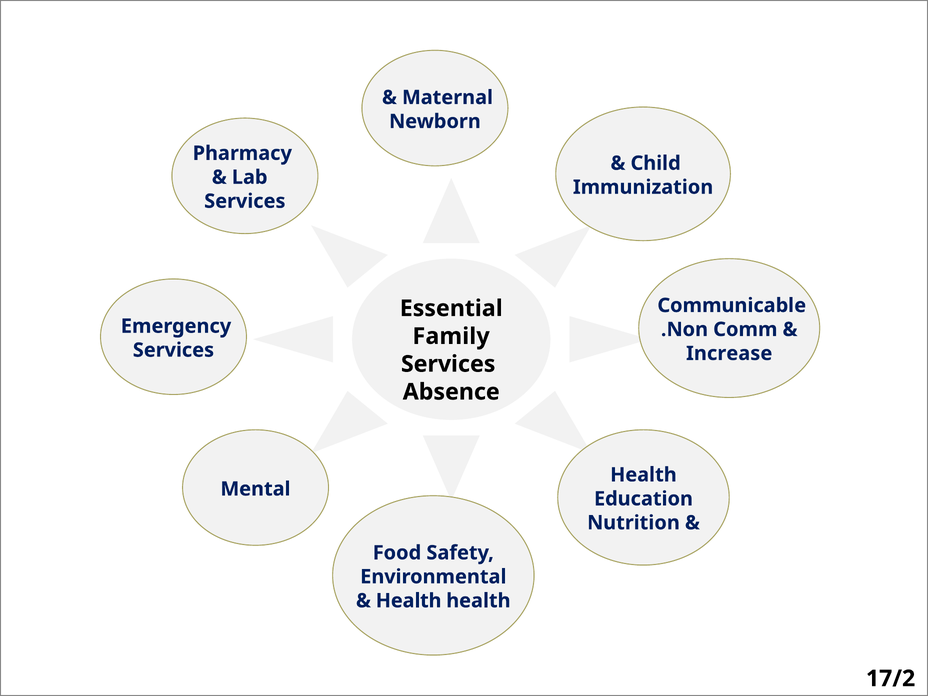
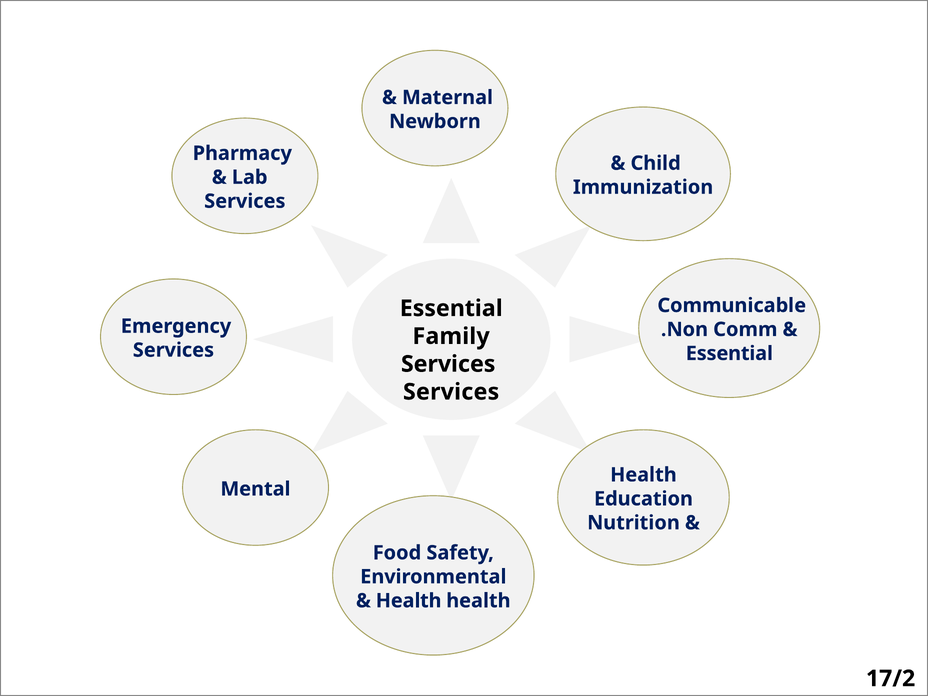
Increase at (729, 353): Increase -> Essential
Absence at (451, 392): Absence -> Services
